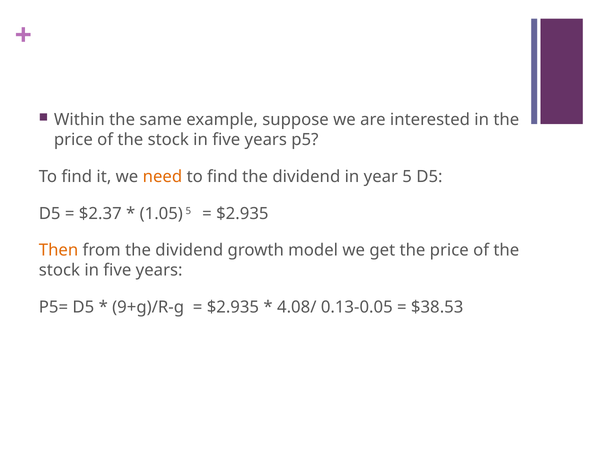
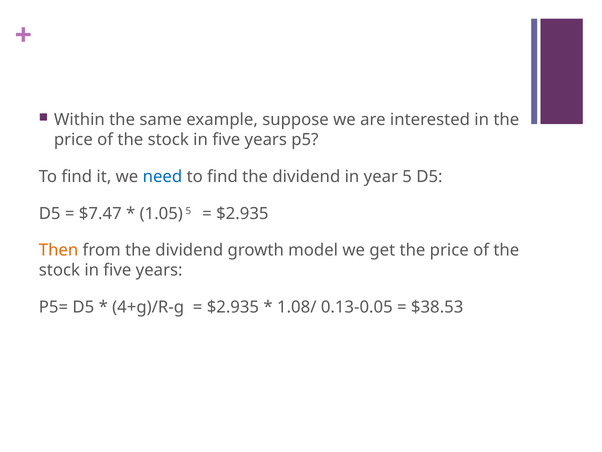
need colour: orange -> blue
$2.37: $2.37 -> $7.47
9+g)/R-g: 9+g)/R-g -> 4+g)/R-g
4.08/: 4.08/ -> 1.08/
